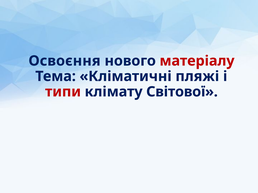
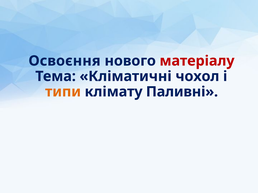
пляжі: пляжі -> чохол
типи colour: red -> orange
Світової: Світової -> Паливні
